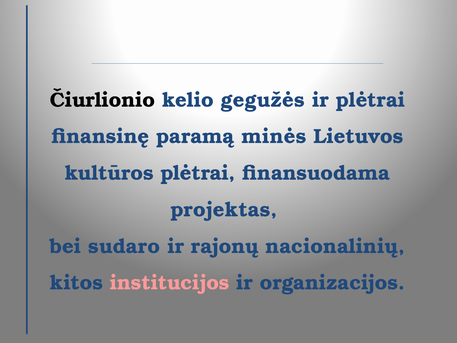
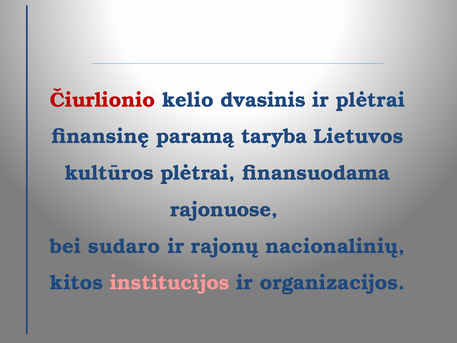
Čiurlionio colour: black -> red
gegužės: gegužės -> dvasinis
minės: minės -> taryba
projektas: projektas -> rajonuose
